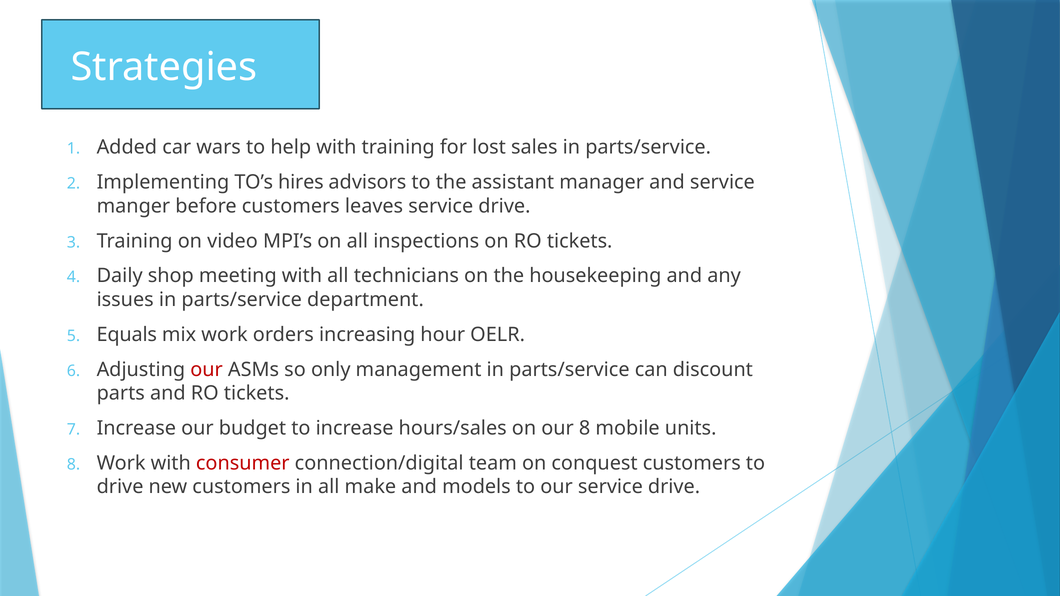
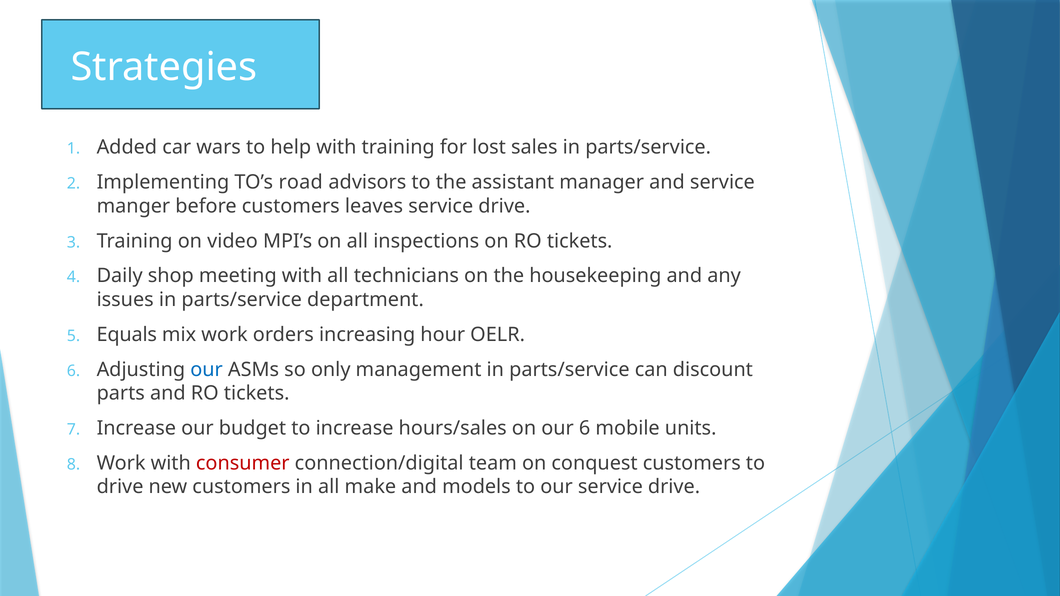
hires: hires -> road
our at (207, 370) colour: red -> blue
our 8: 8 -> 6
